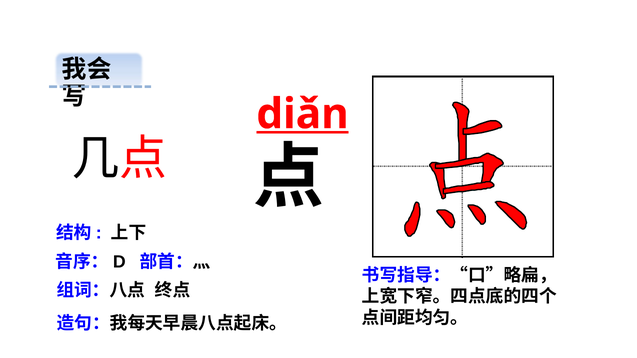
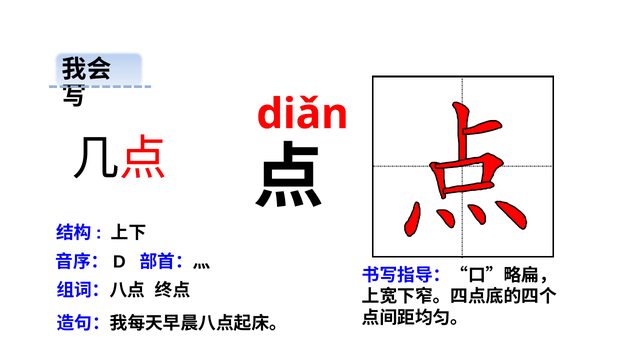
diǎn underline: present -> none
